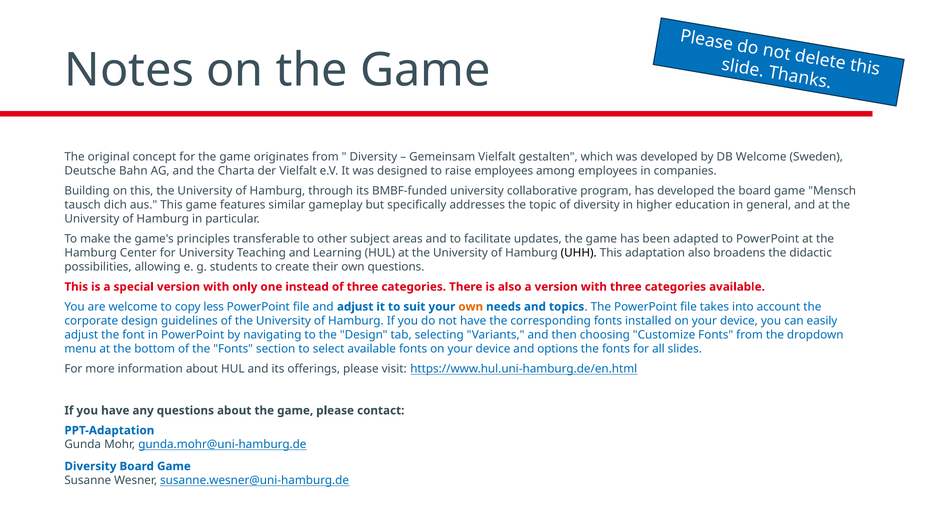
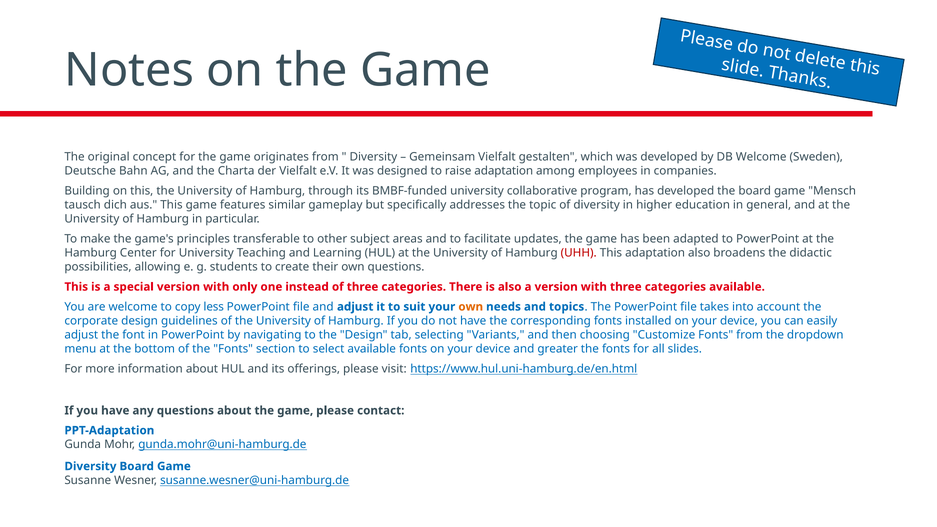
raise employees: employees -> adaptation
UHH colour: black -> red
options: options -> greater
